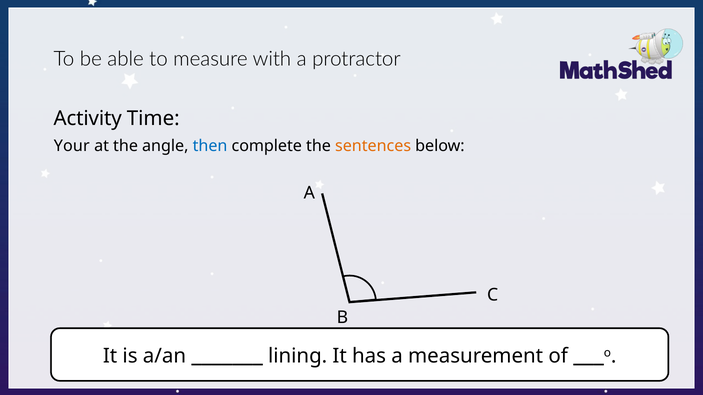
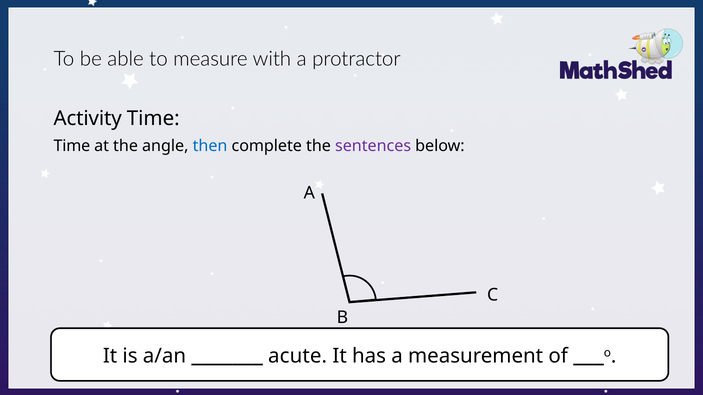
Your at (72, 146): Your -> Time
sentences colour: orange -> purple
lining: lining -> acute
